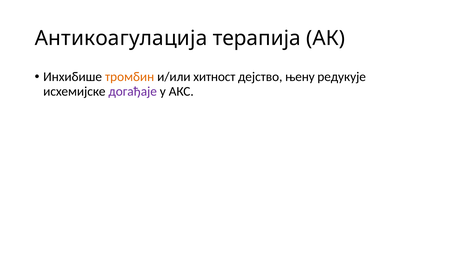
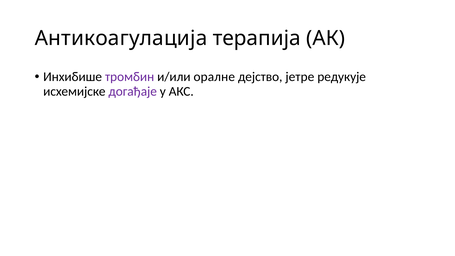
тромбин colour: orange -> purple
хитност: хитност -> оралне
њену: њену -> јетре
